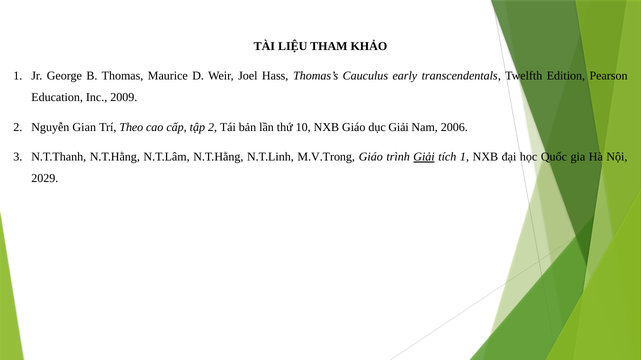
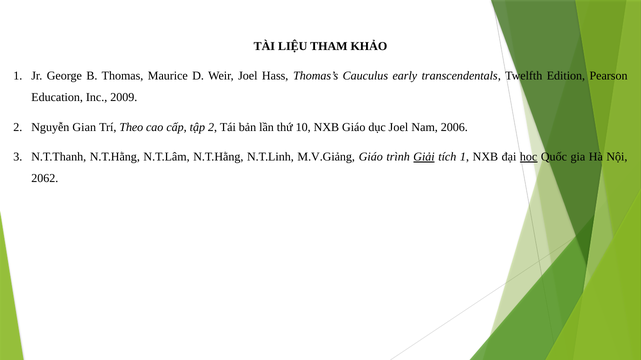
dục Giải: Giải -> Joel
M.V.Trong: M.V.Trong -> M.V.Giảng
học underline: none -> present
2029: 2029 -> 2062
